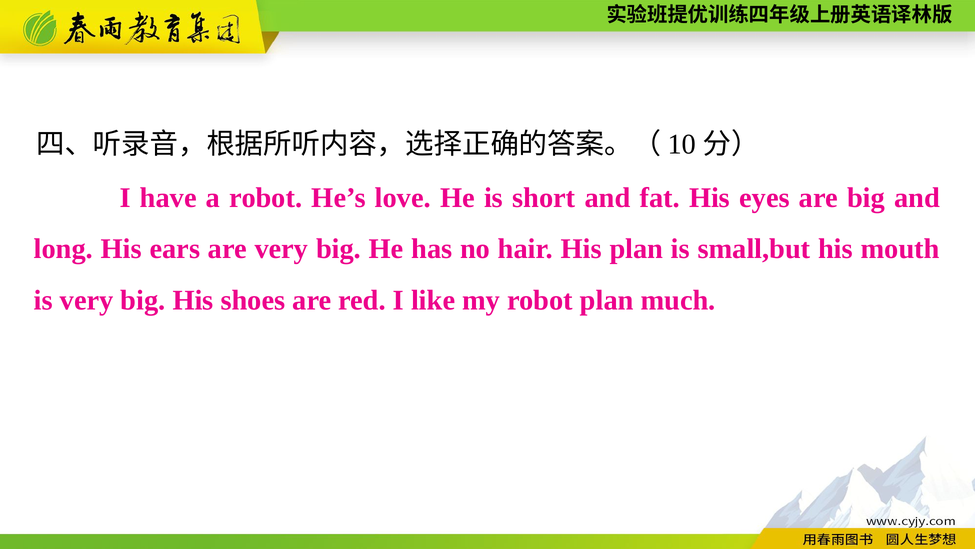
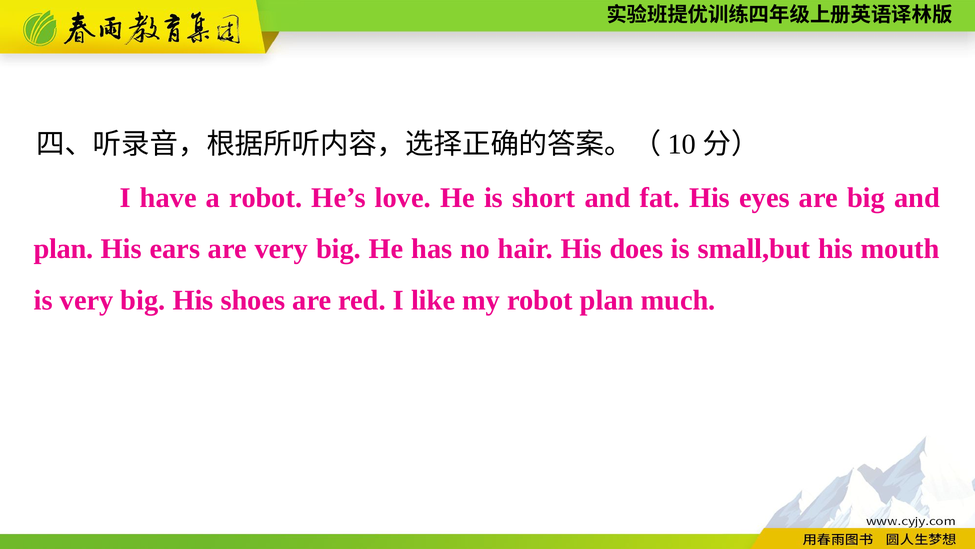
long at (63, 249): long -> plan
His plan: plan -> does
